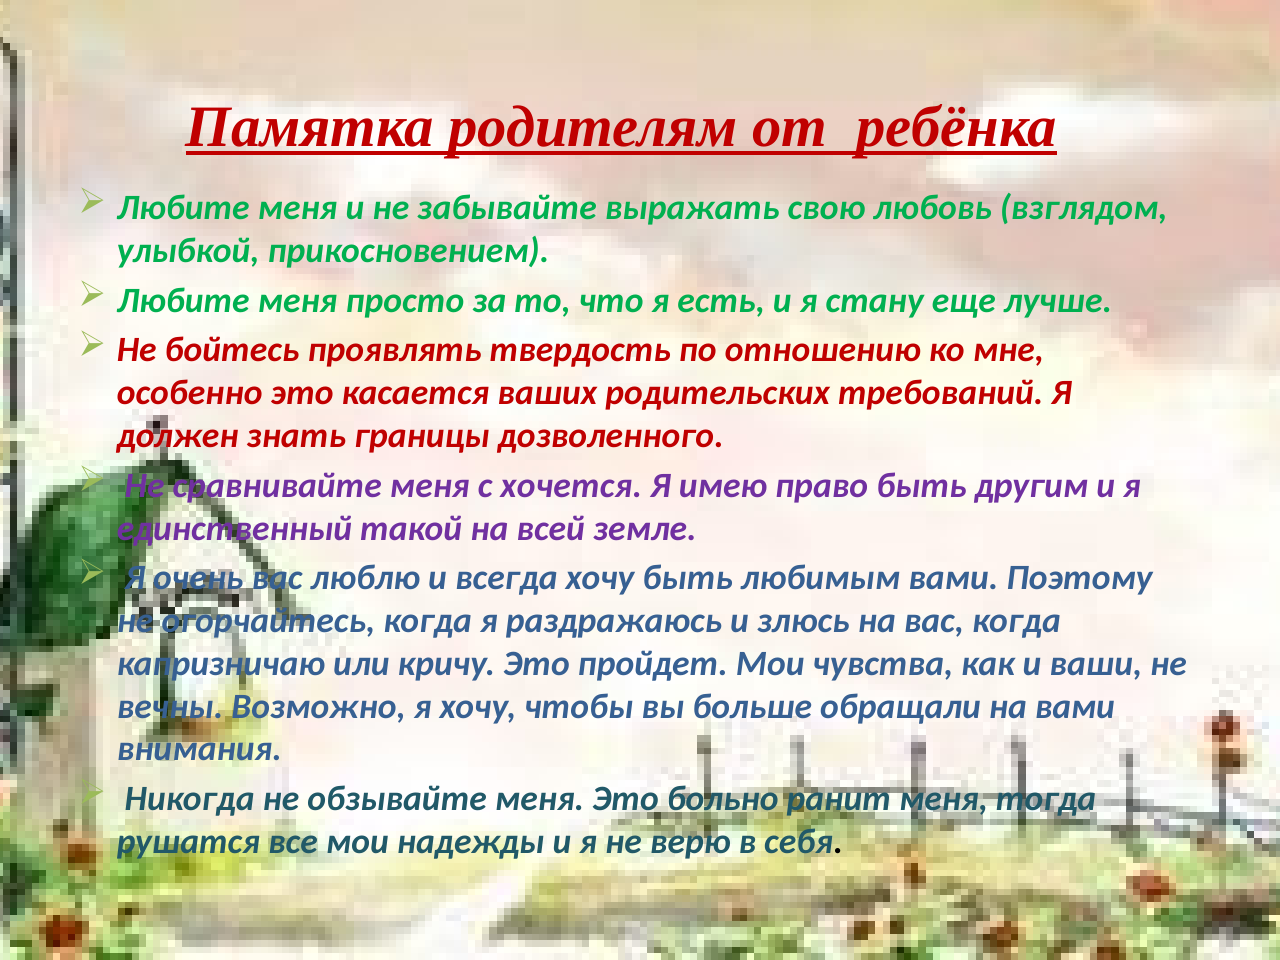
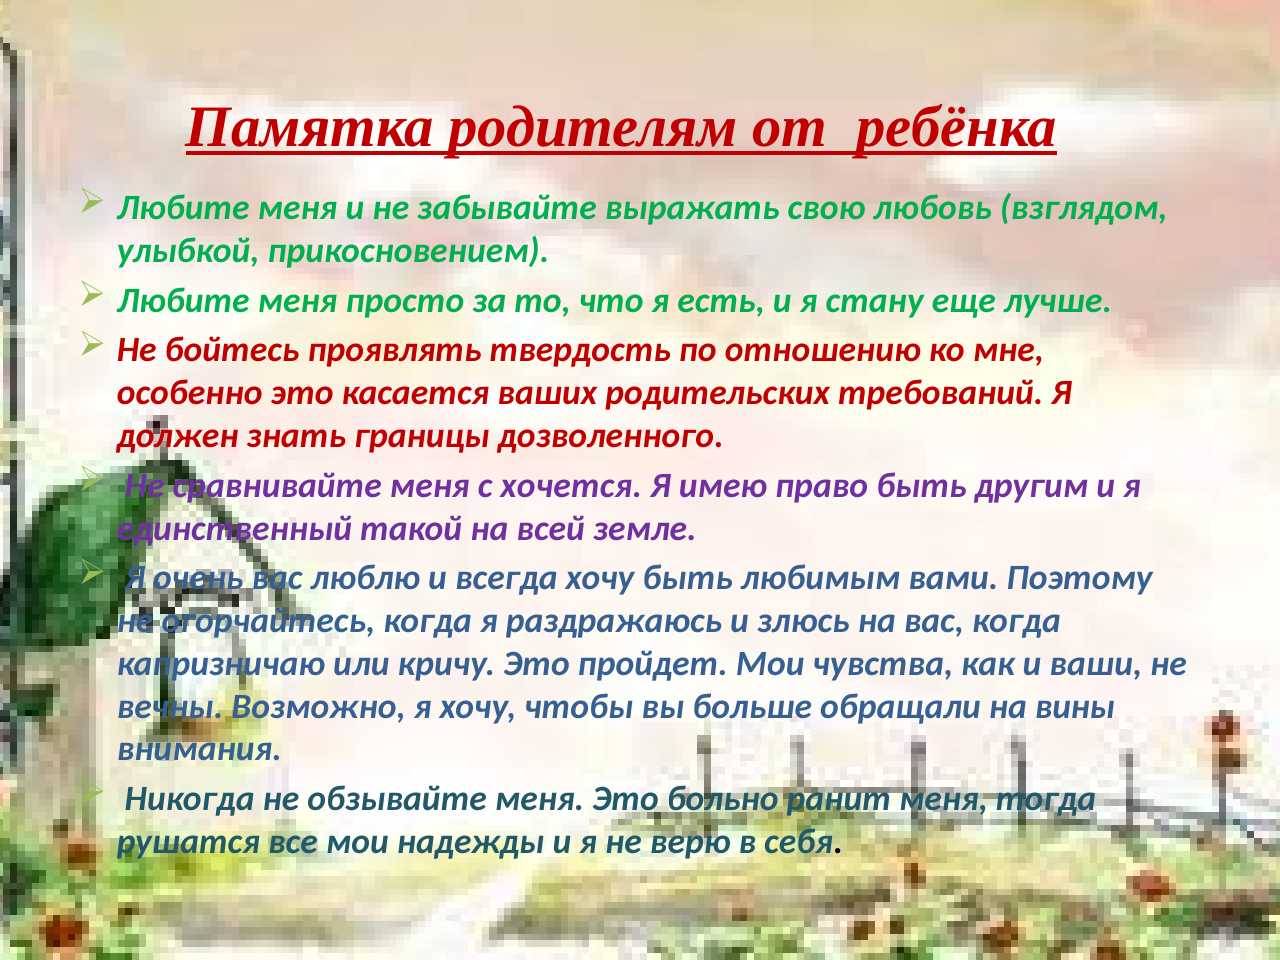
на вами: вами -> вины
